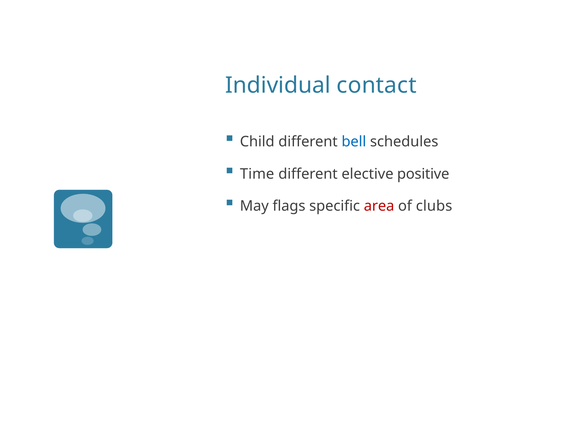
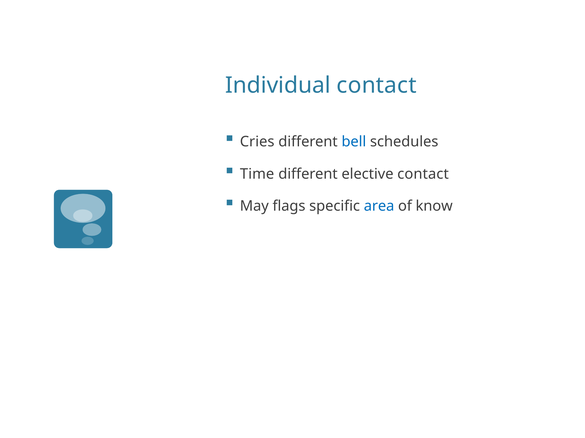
Child: Child -> Cries
elective positive: positive -> contact
area colour: red -> blue
clubs: clubs -> know
